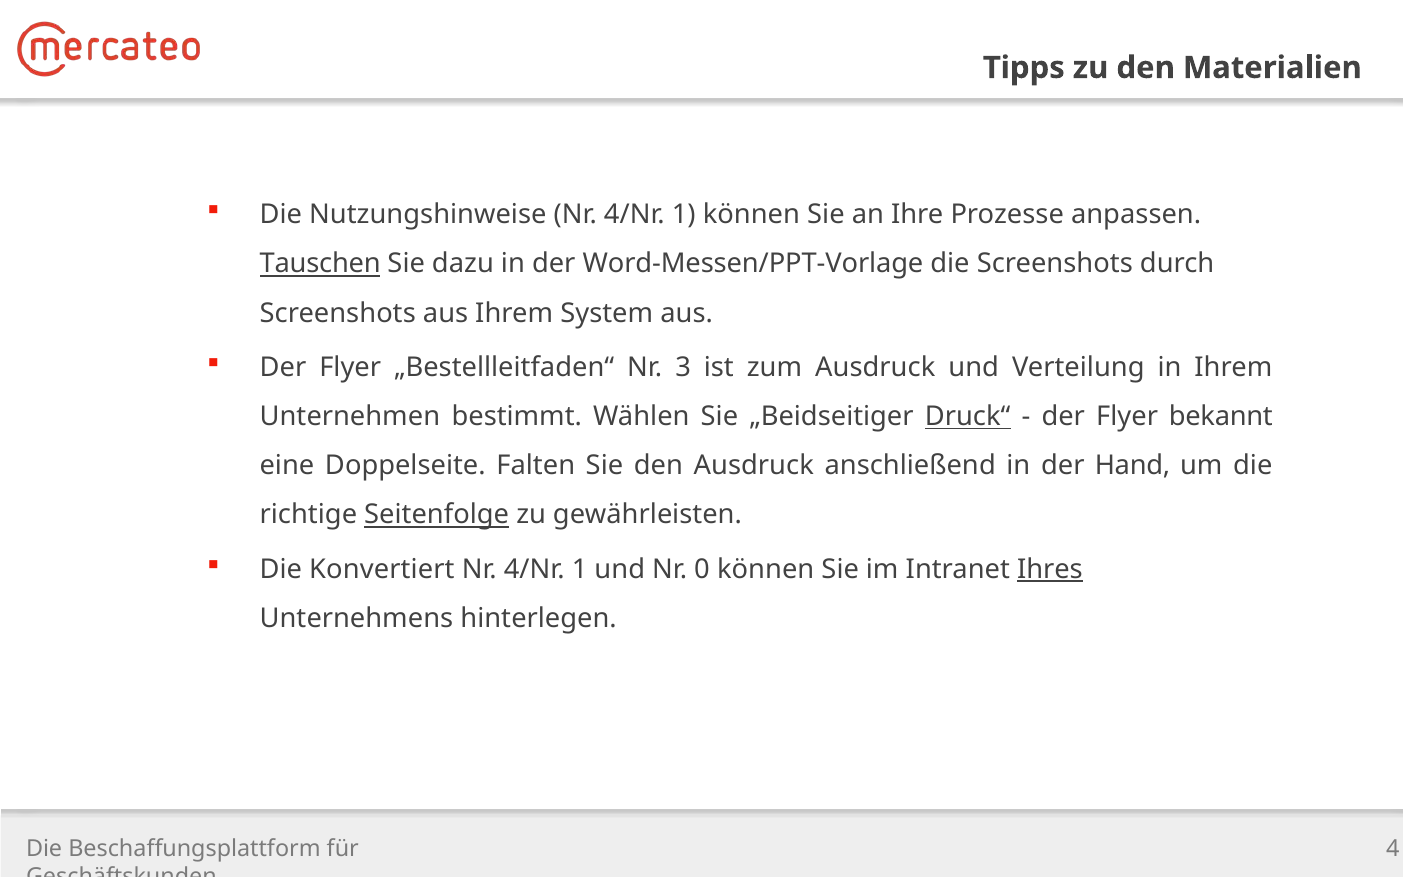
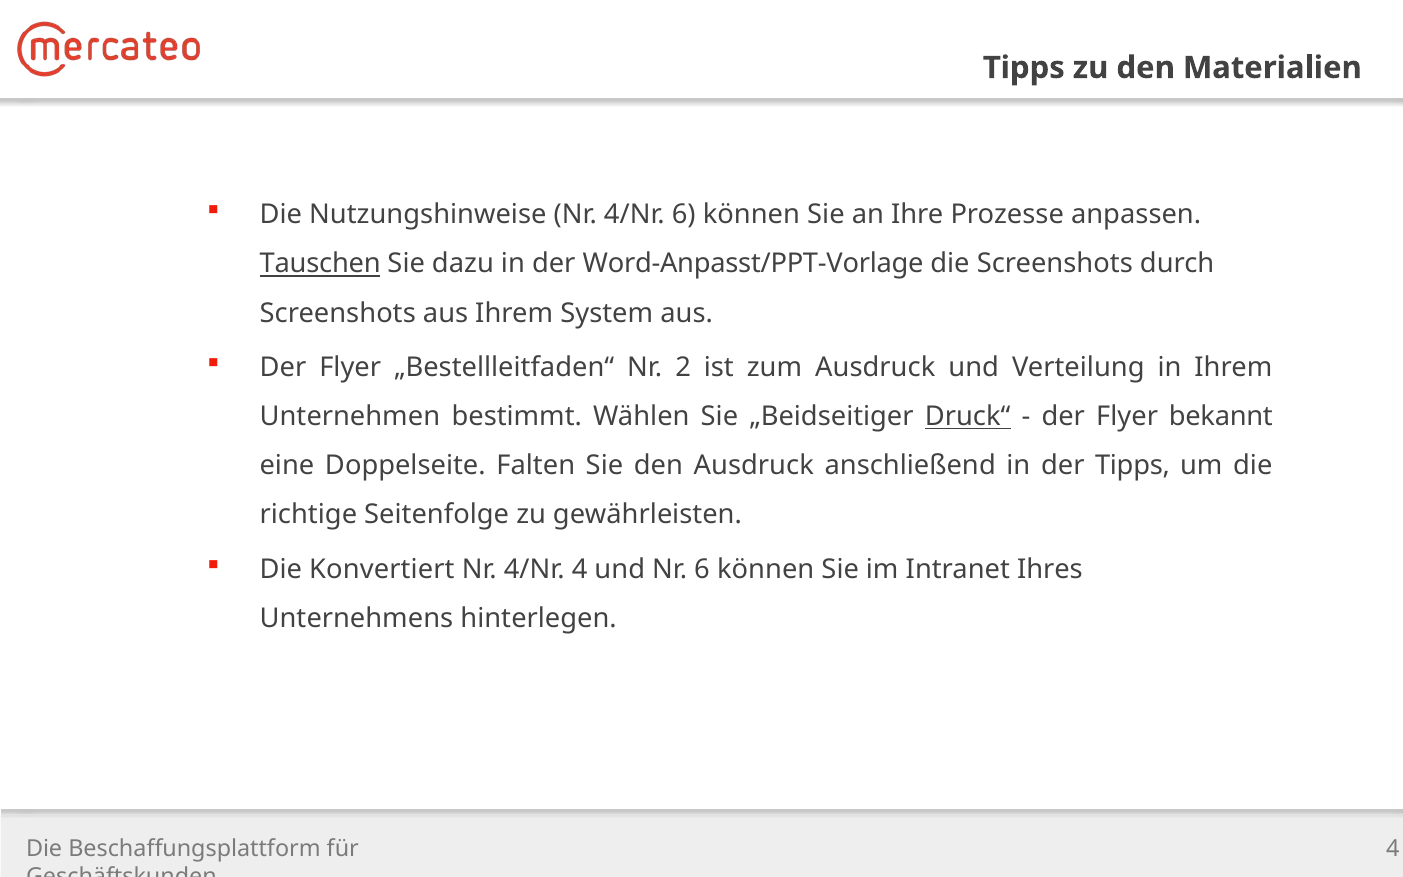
Nutzungshinweise Nr 4/Nr 1: 1 -> 6
Word-Messen/PPT-Vorlage: Word-Messen/PPT-Vorlage -> Word-Anpasst/PPT-Vorlage
3: 3 -> 2
der Hand: Hand -> Tipps
Seitenfolge underline: present -> none
1 at (580, 569): 1 -> 4
Nr 0: 0 -> 6
Ihres underline: present -> none
